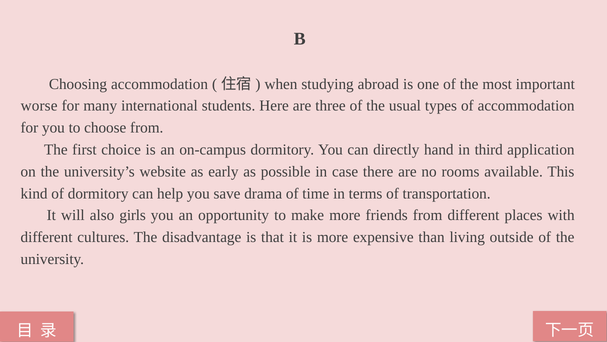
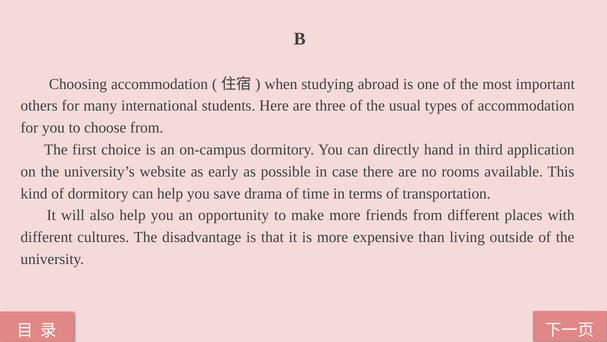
worse: worse -> others
also girls: girls -> help
